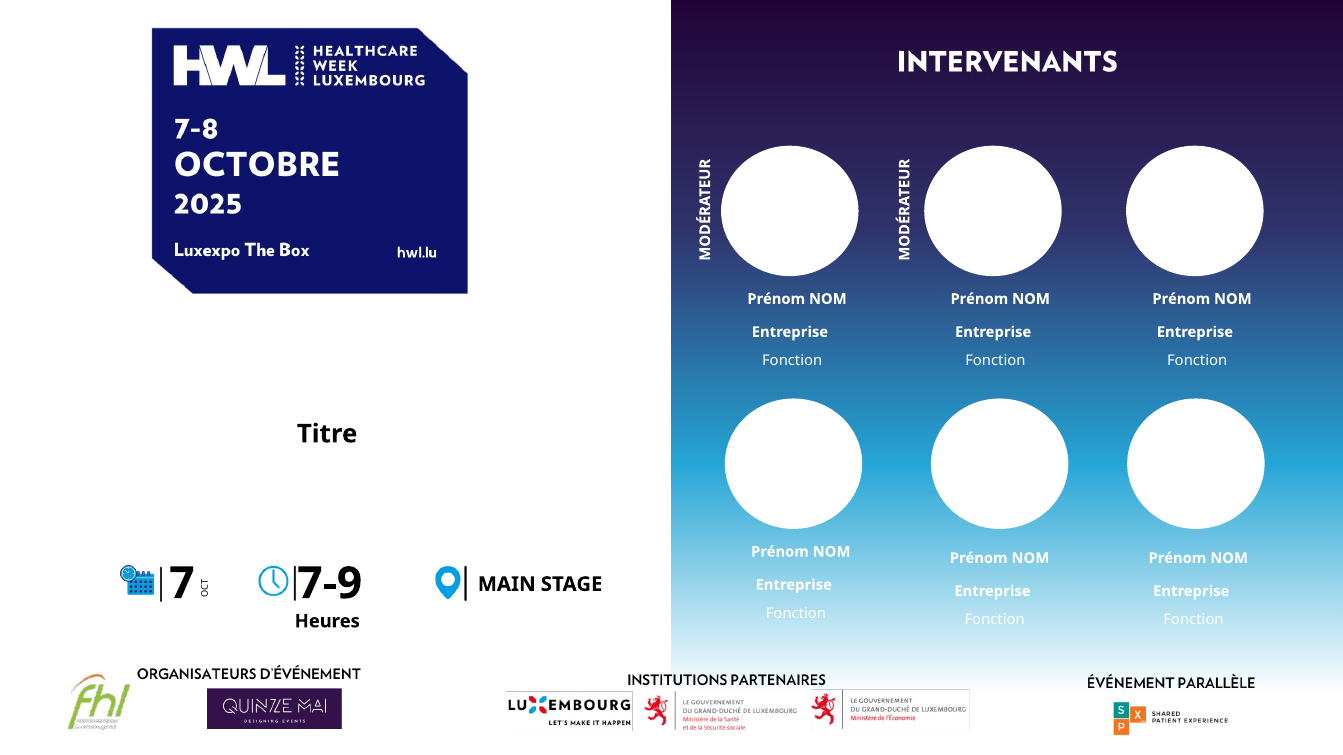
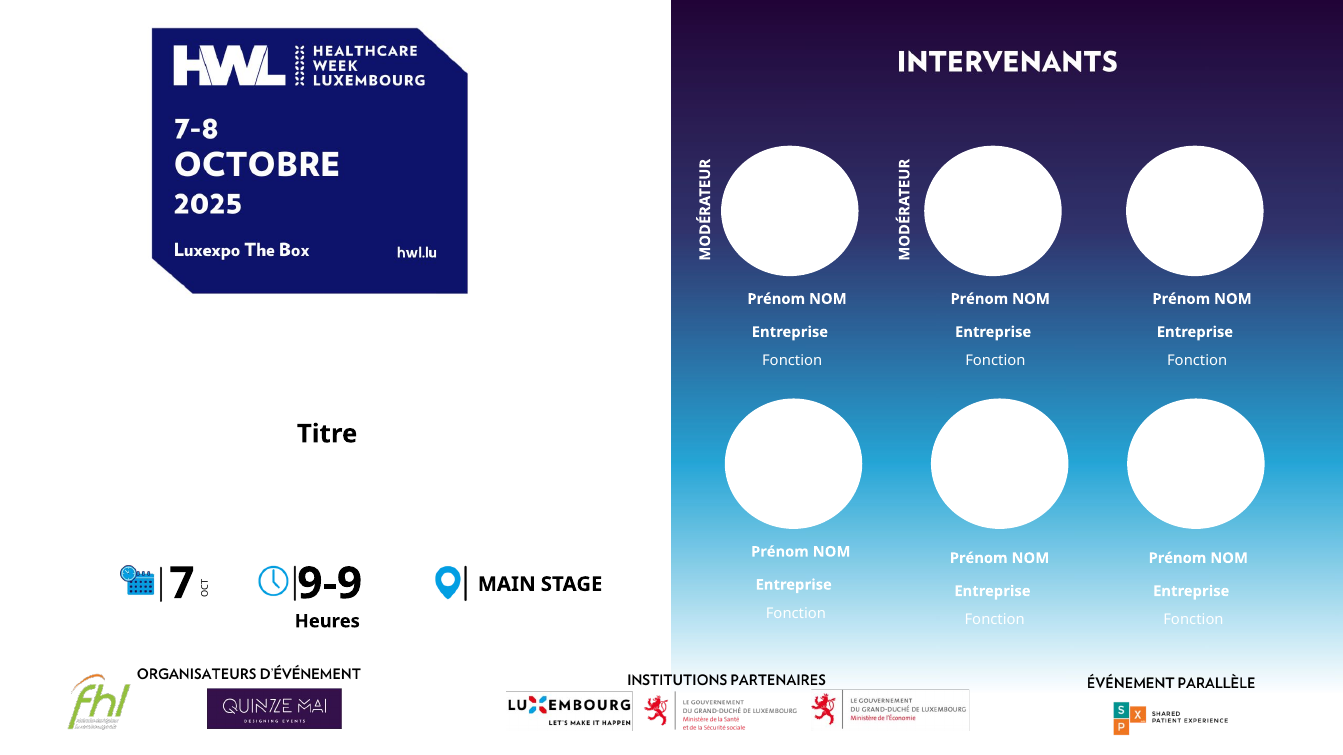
7-9: 7-9 -> 9-9
